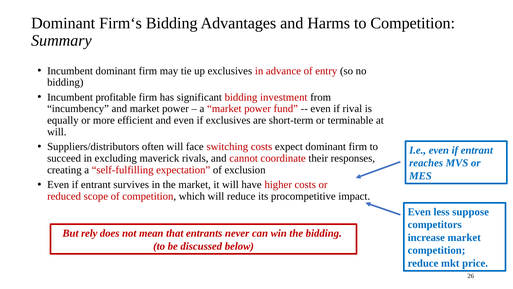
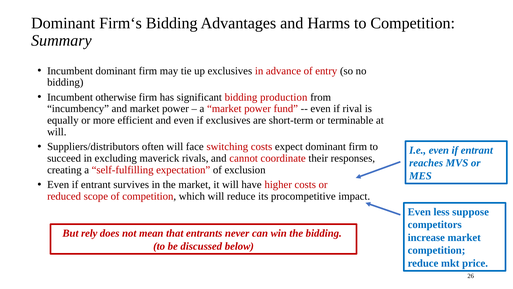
profitable: profitable -> otherwise
investment: investment -> production
